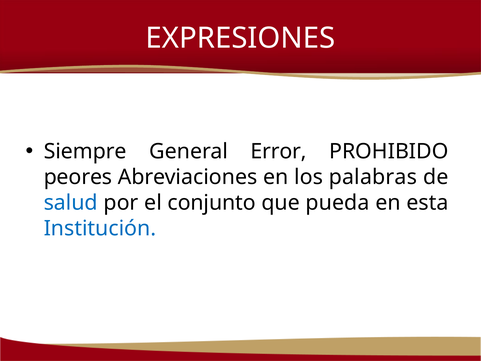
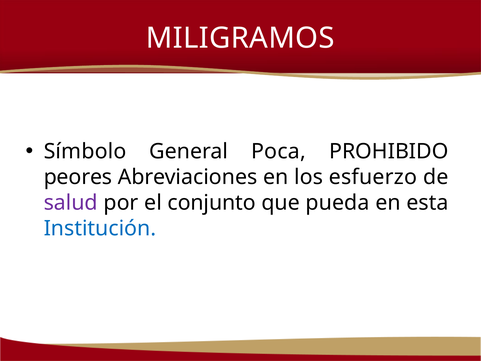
EXPRESIONES: EXPRESIONES -> MILIGRAMOS
Siempre: Siempre -> Símbolo
Error: Error -> Poca
palabras: palabras -> esfuerzo
salud colour: blue -> purple
